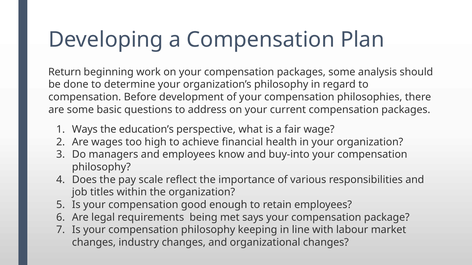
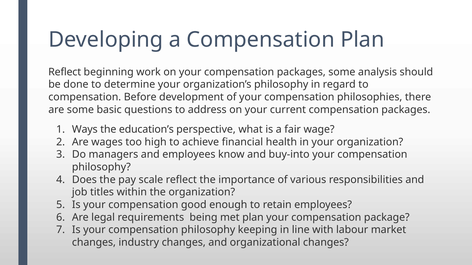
Return at (65, 72): Return -> Reflect
met says: says -> plan
